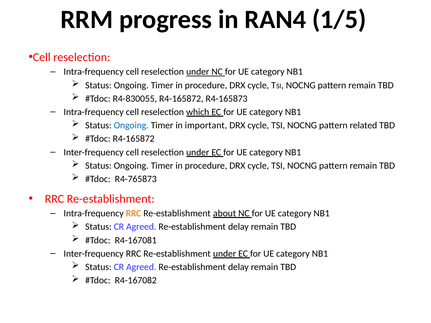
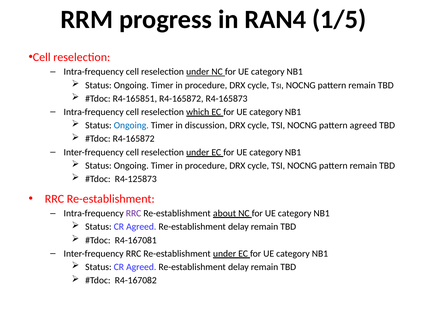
R4-830055: R4-830055 -> R4-165851
important: important -> discussion
pattern related: related -> agreed
R4-765873: R4-765873 -> R4-125873
RRC at (134, 214) colour: orange -> purple
